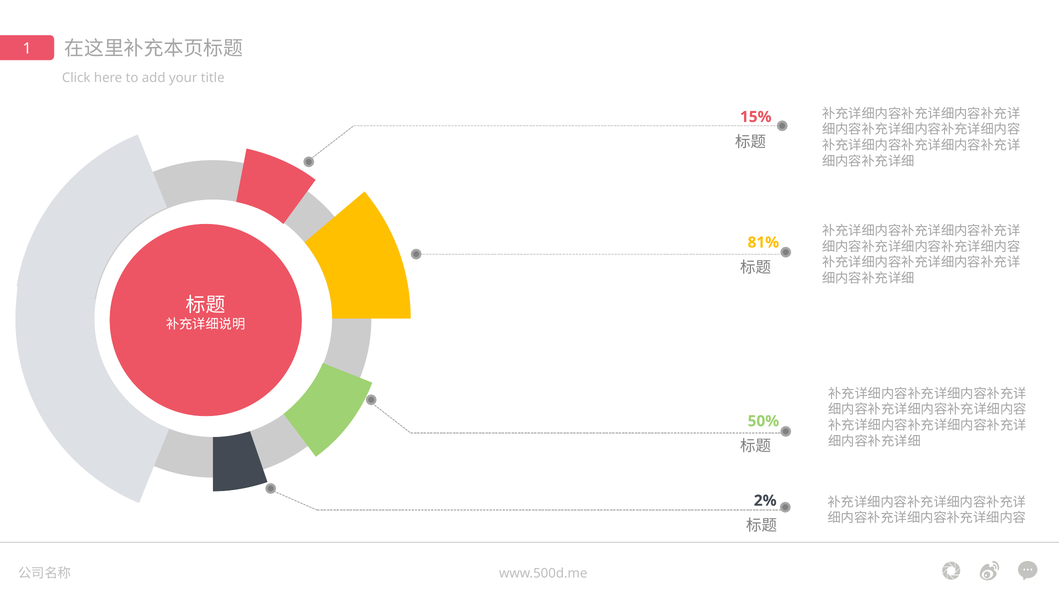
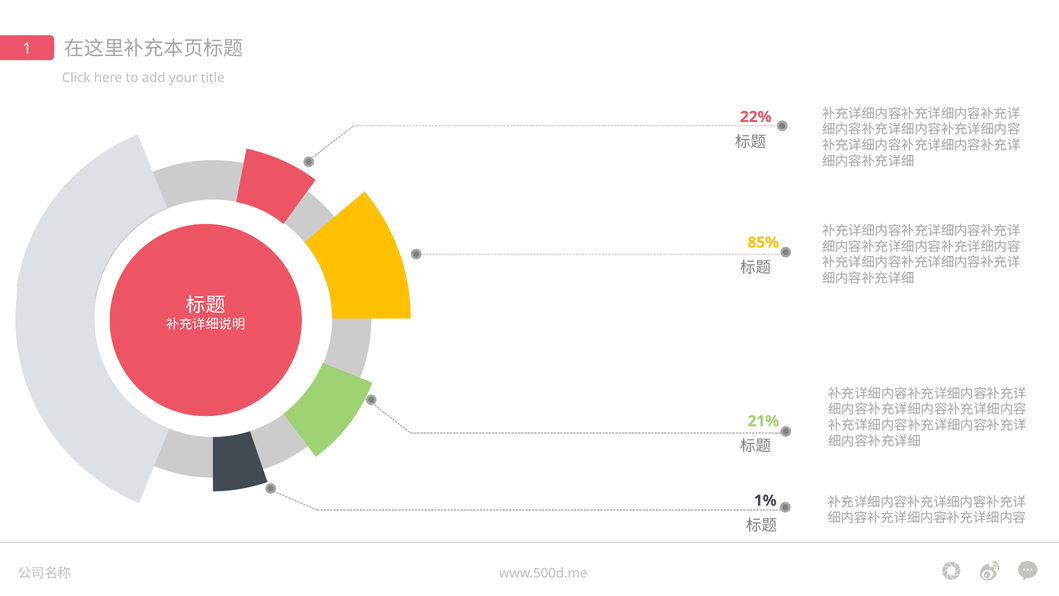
15%: 15% -> 22%
81%: 81% -> 85%
50%: 50% -> 21%
2%: 2% -> 1%
